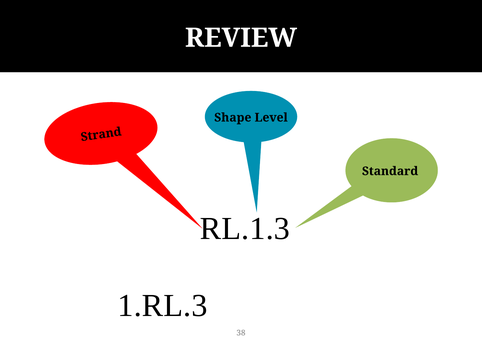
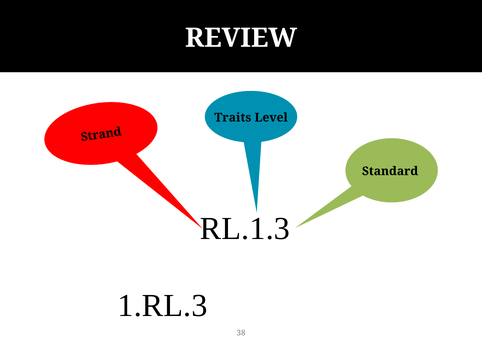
Shape: Shape -> Traits
